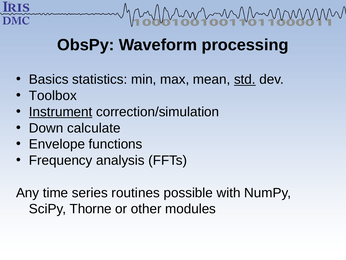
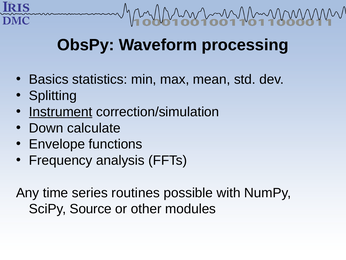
std underline: present -> none
Toolbox: Toolbox -> Splitting
Thorne: Thorne -> Source
